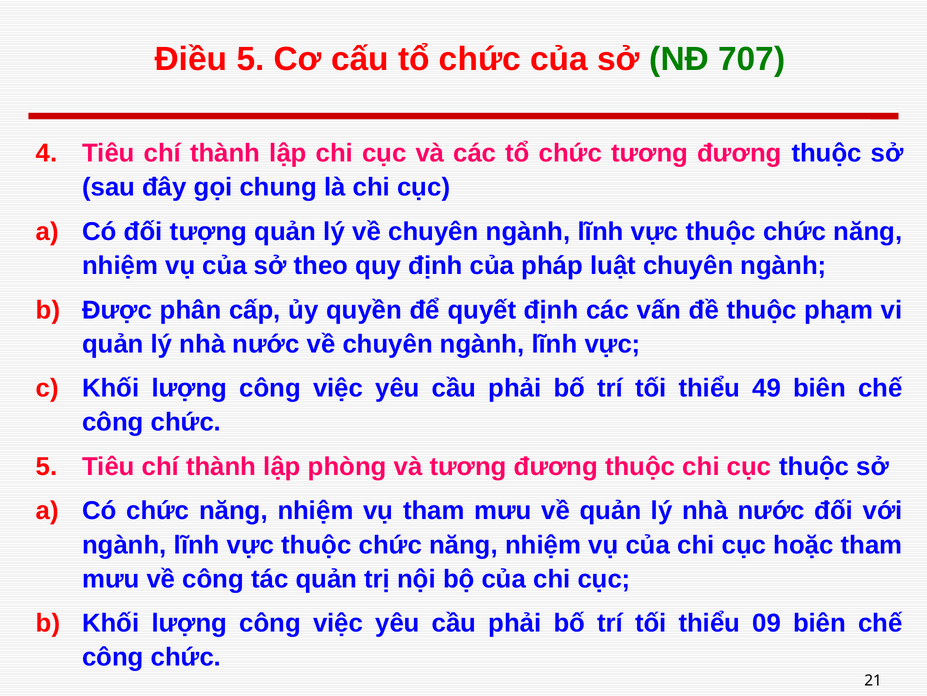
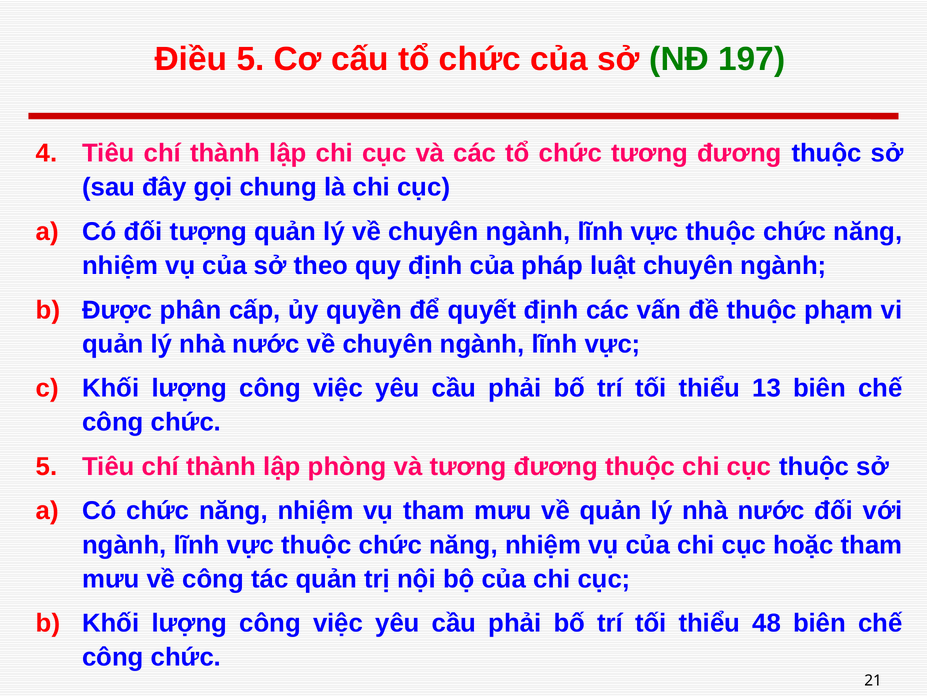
707: 707 -> 197
49: 49 -> 13
09: 09 -> 48
